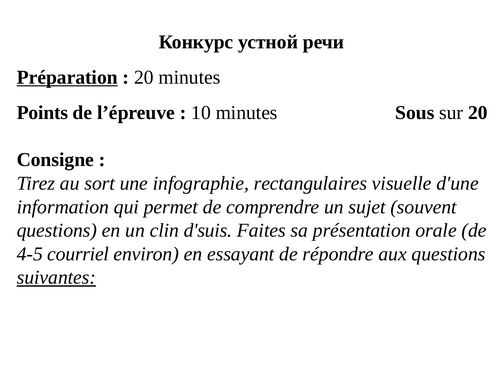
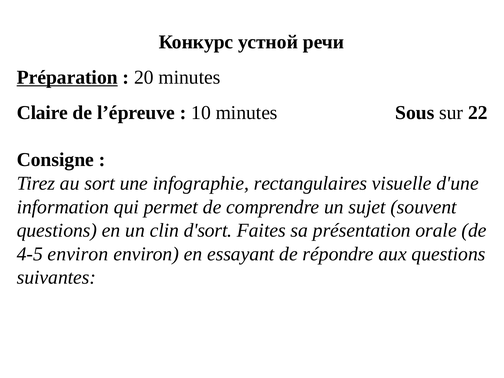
Points: Points -> Claire
sur 20: 20 -> 22
d'suis: d'suis -> d'sort
4-5 courriel: courriel -> environ
suivantes underline: present -> none
